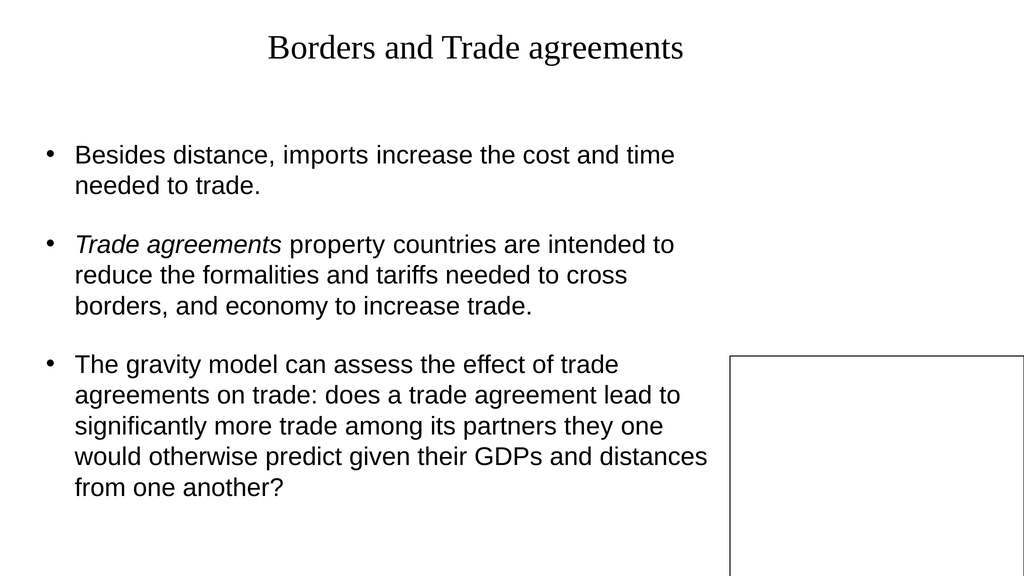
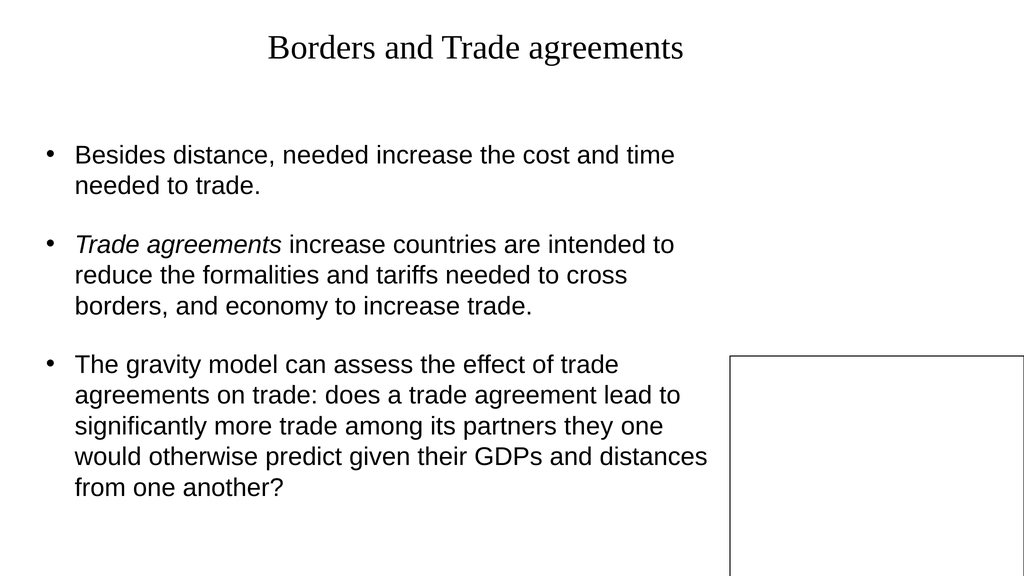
distance imports: imports -> needed
agreements property: property -> increase
